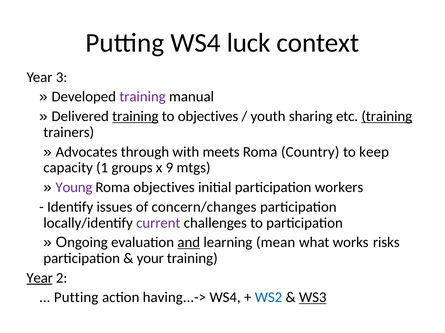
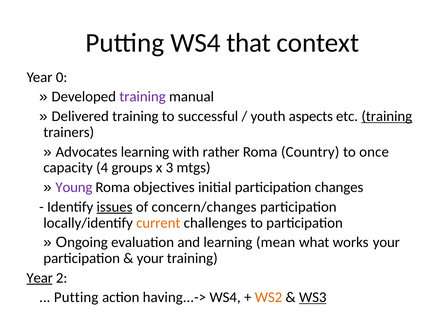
luck: luck -> that
3: 3 -> 0
training at (135, 117) underline: present -> none
to objectives: objectives -> successful
sharing: sharing -> aspects
Advocates through: through -> learning
meets: meets -> rather
keep: keep -> once
1: 1 -> 4
9: 9 -> 3
workers: workers -> changes
issues underline: none -> present
current colour: purple -> orange
and underline: present -> none
works risks: risks -> your
WS2 colour: blue -> orange
